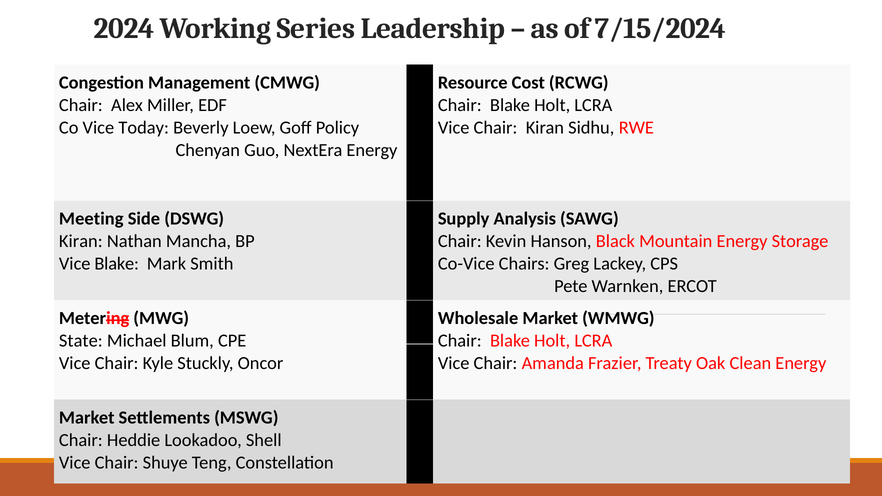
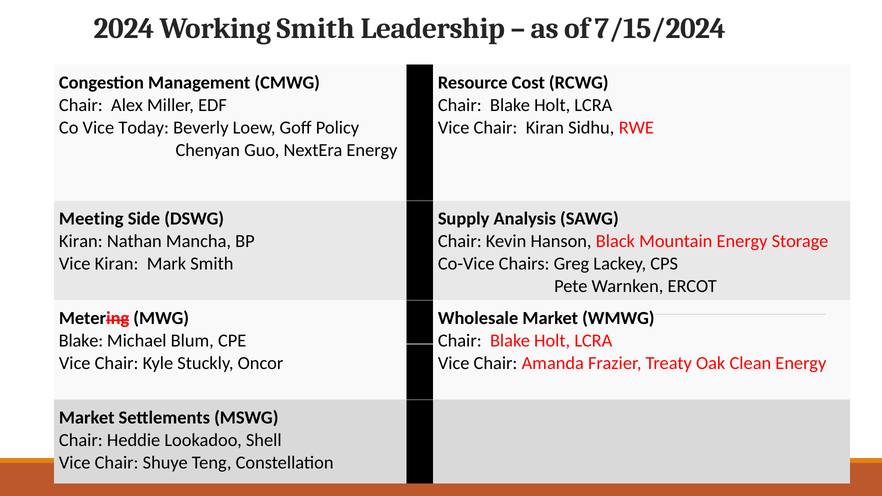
Working Series: Series -> Smith
Vice Blake: Blake -> Kiran
State at (81, 341): State -> Blake
